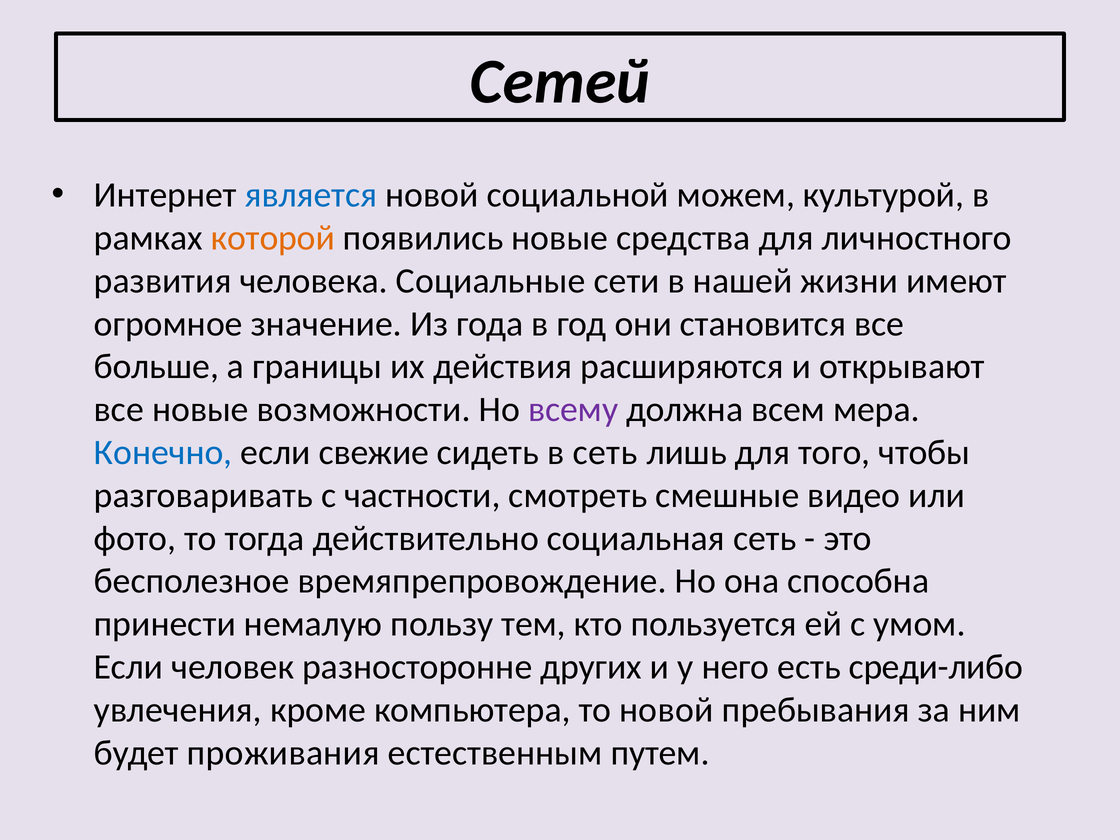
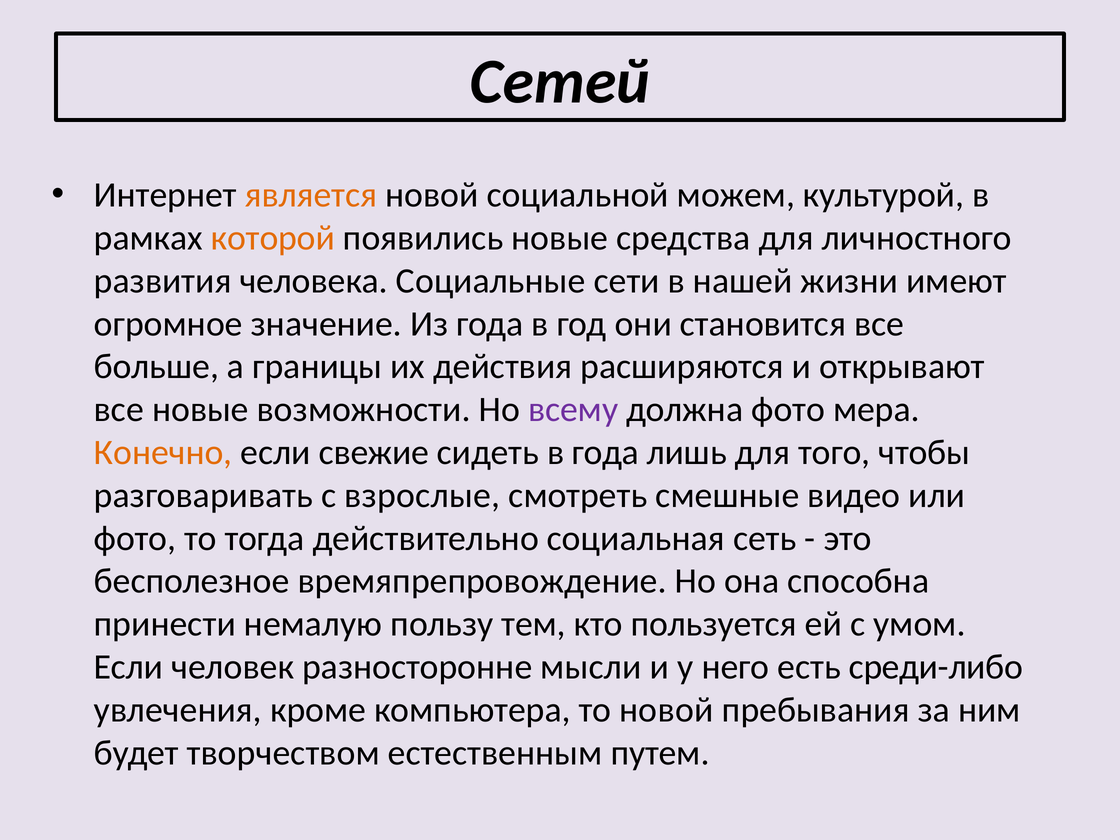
является colour: blue -> orange
должна всем: всем -> фото
Конечно colour: blue -> orange
в сеть: сеть -> года
частности: частности -> взрослые
других: других -> мысли
проживания: проживания -> творчеством
